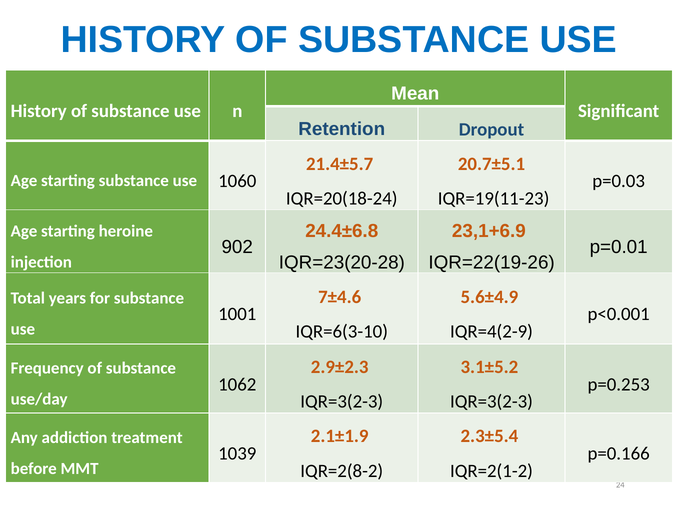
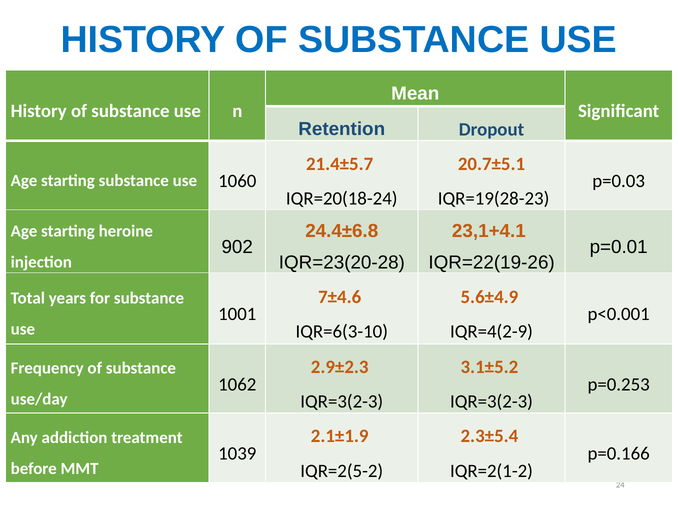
IQR=19(11-23: IQR=19(11-23 -> IQR=19(28-23
23,1+6.9: 23,1+6.9 -> 23,1+4.1
IQR=2(8-2: IQR=2(8-2 -> IQR=2(5-2
